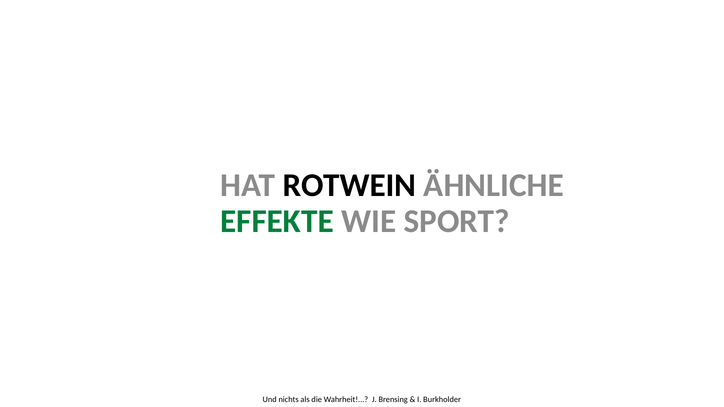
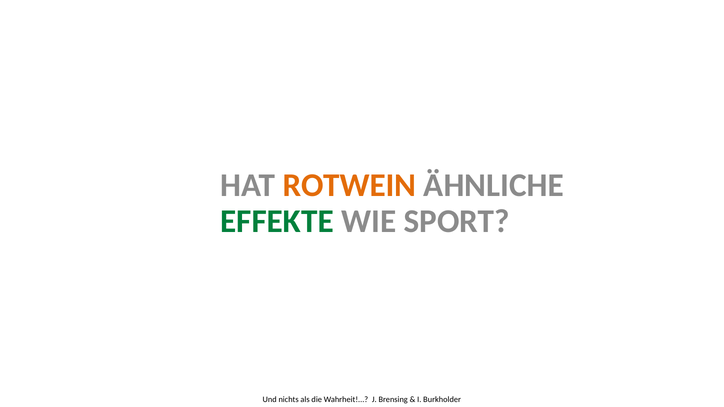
ROTWEIN colour: black -> orange
